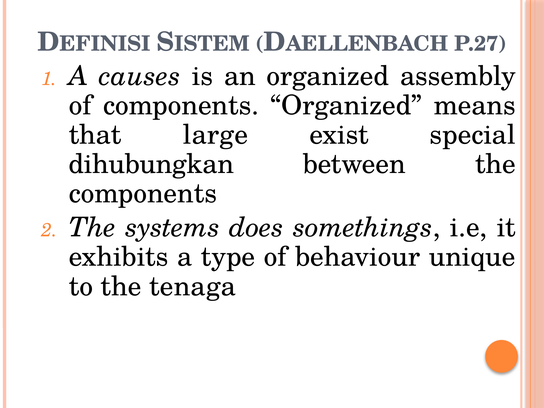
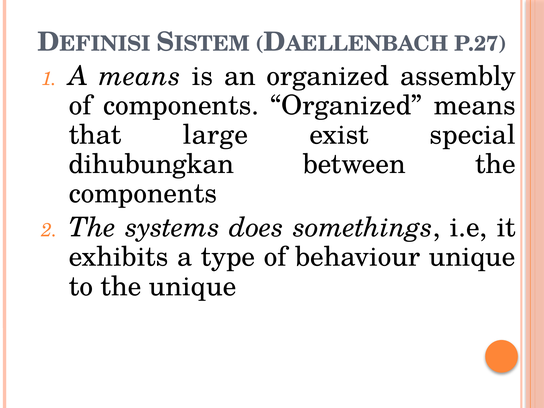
A causes: causes -> means
the tenaga: tenaga -> unique
